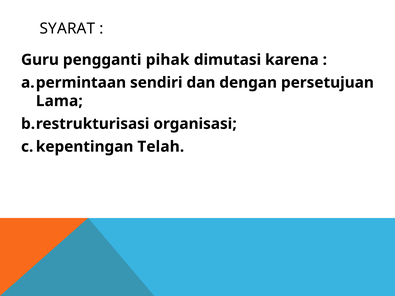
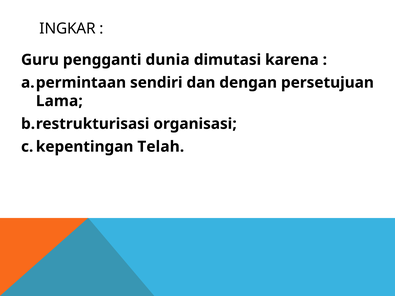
SYARAT: SYARAT -> INGKAR
pihak: pihak -> dunia
